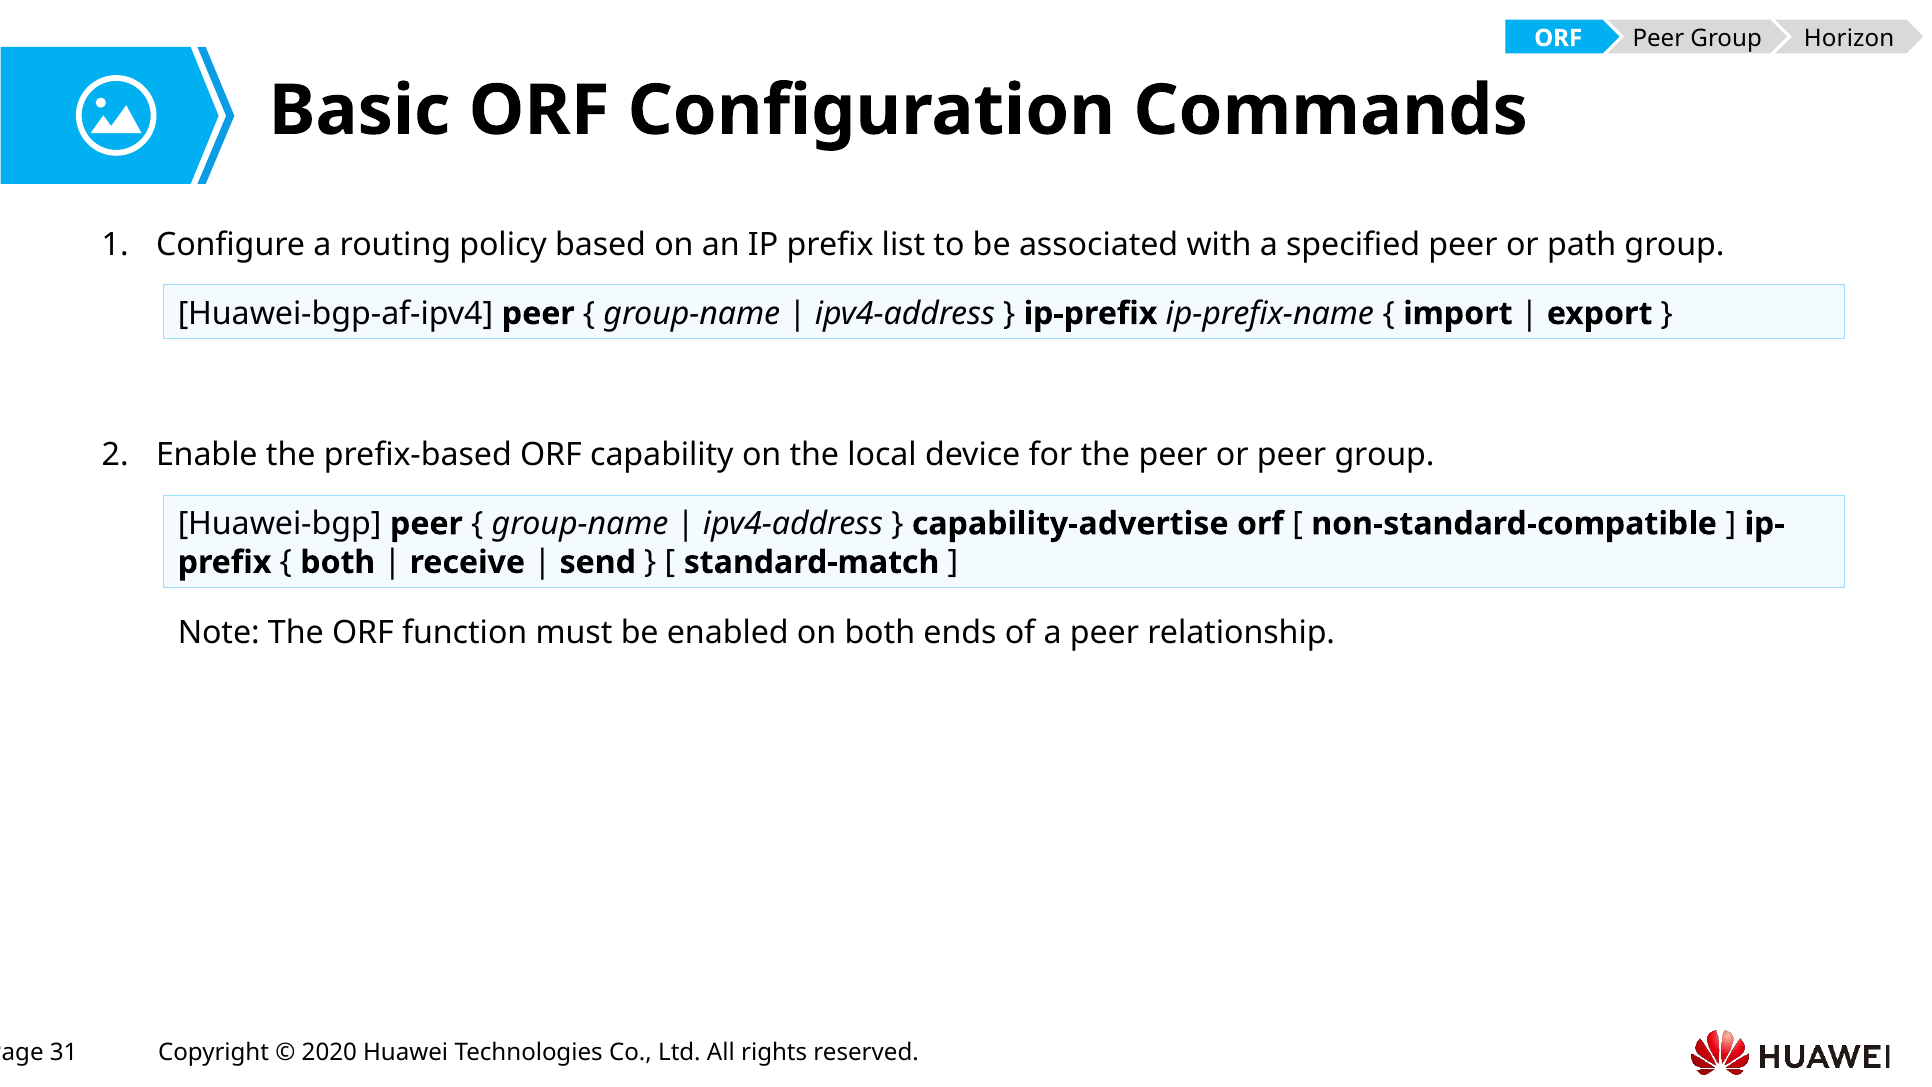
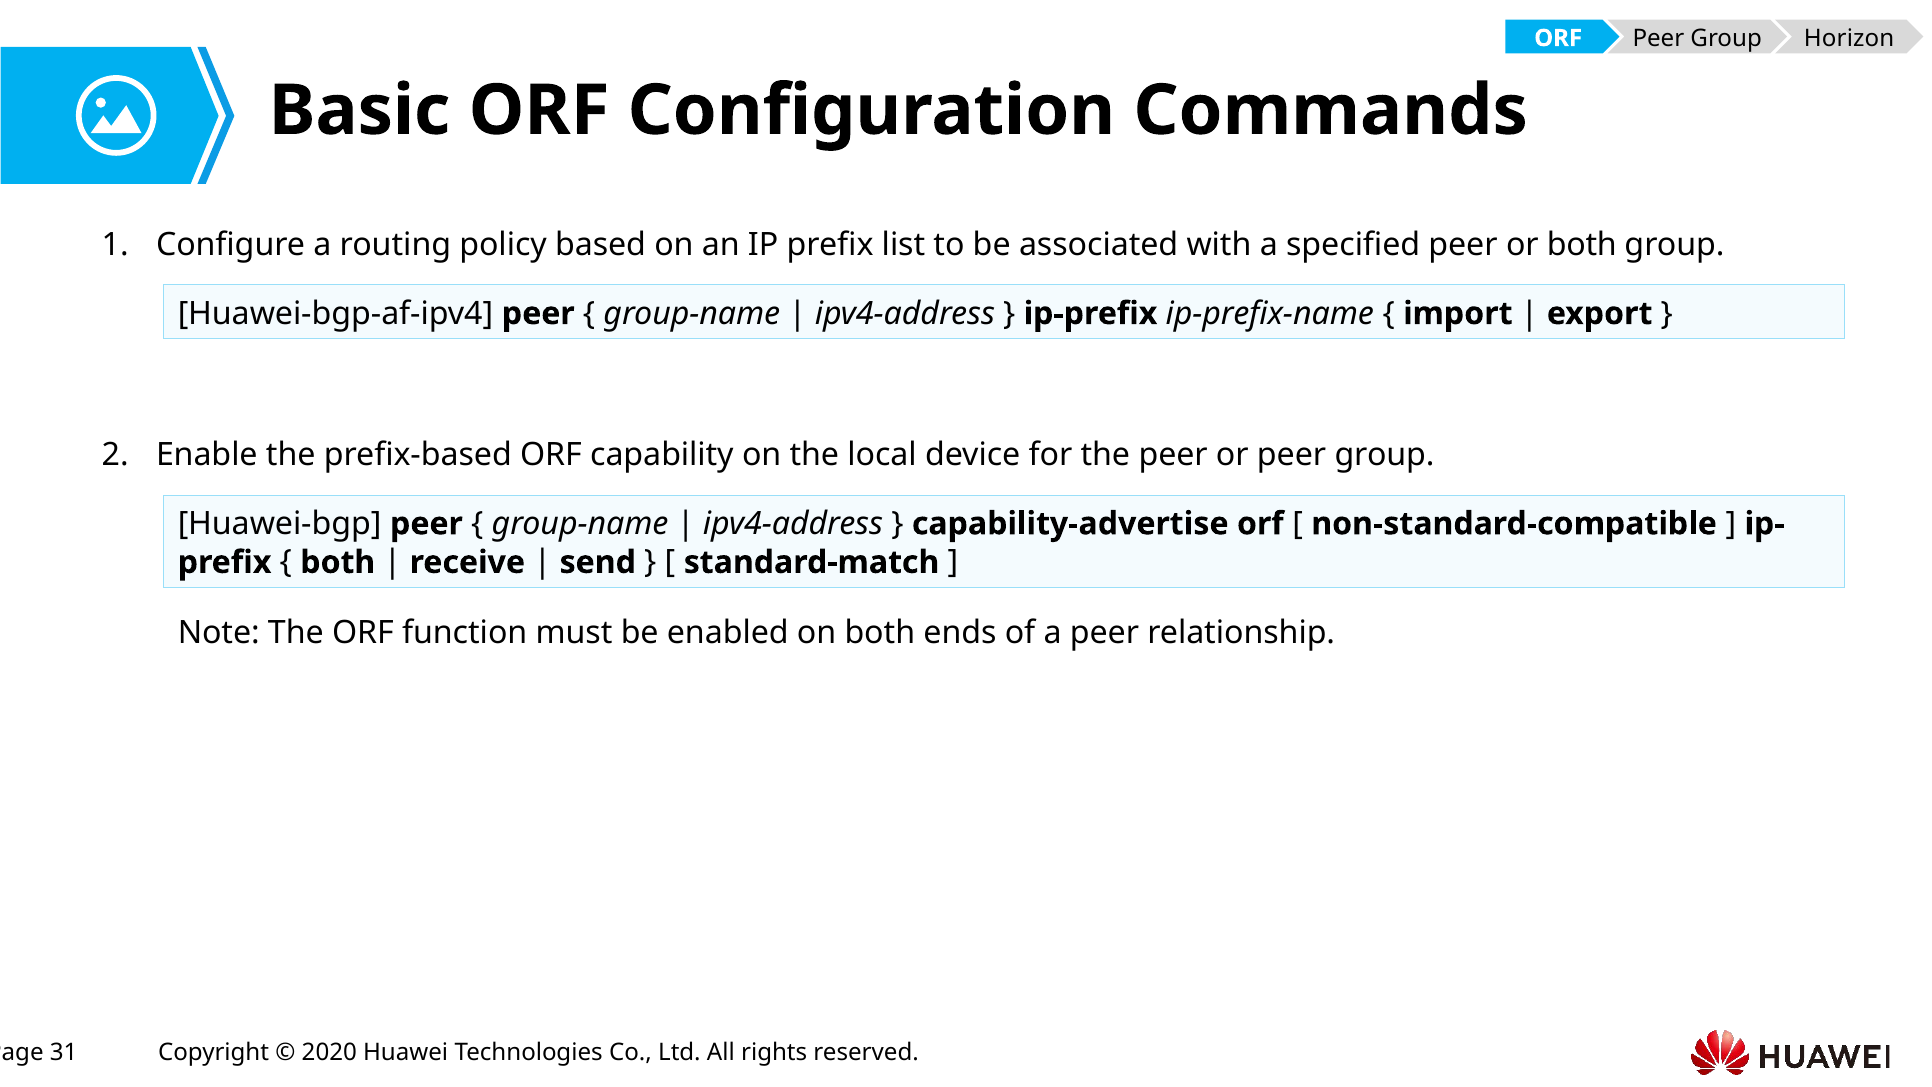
or path: path -> both
